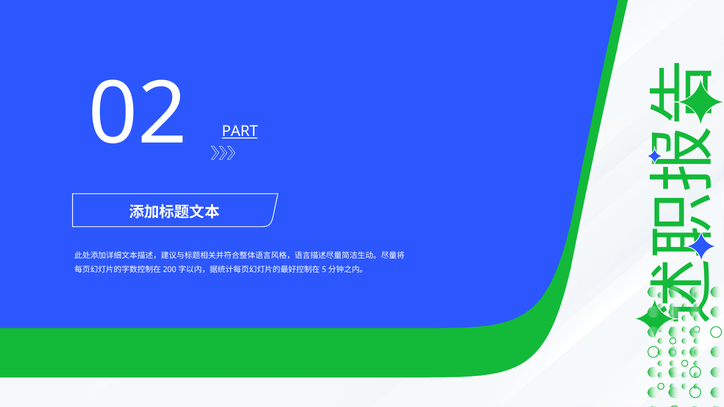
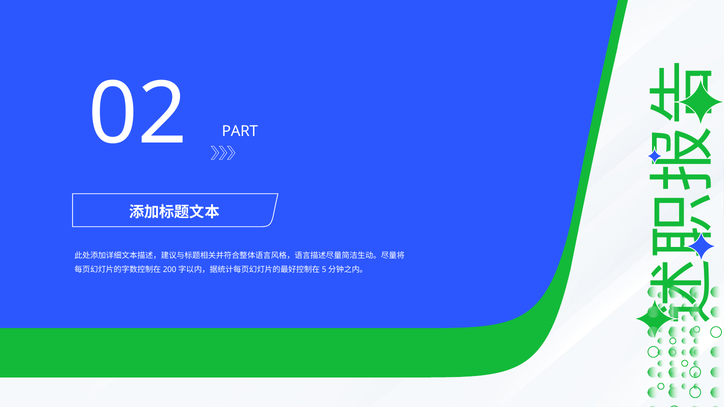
PART underline: present -> none
